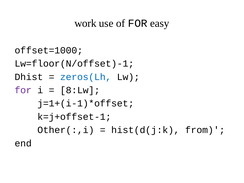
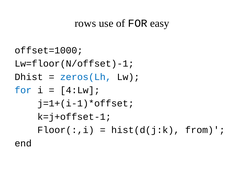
work: work -> rows
for at (23, 90) colour: purple -> blue
8:Lw: 8:Lw -> 4:Lw
Other(:,i: Other(:,i -> Floor(:,i
